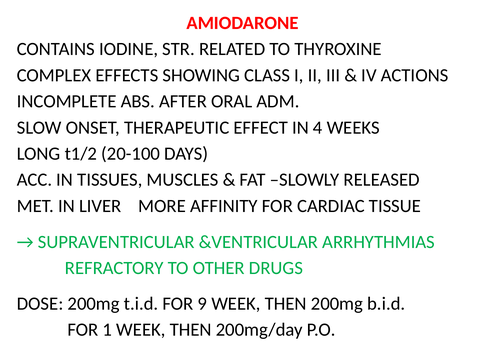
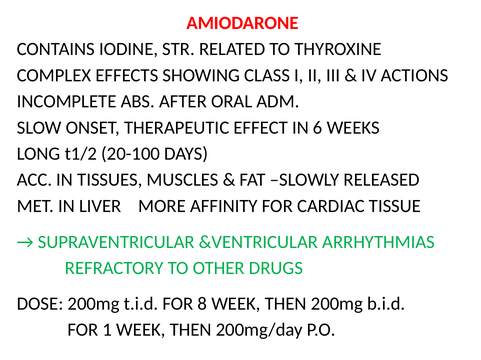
4: 4 -> 6
9: 9 -> 8
